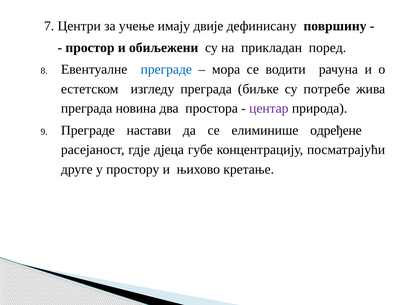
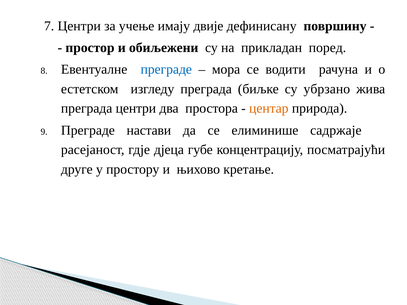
потребе: потребе -> убрзано
преграда новина: новина -> центри
центар colour: purple -> orange
одређене: одређене -> садржаје
